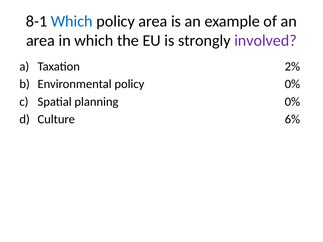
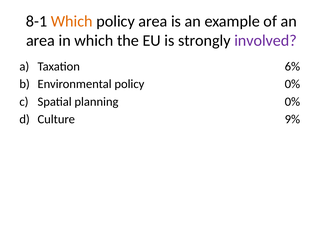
Which at (72, 21) colour: blue -> orange
2%: 2% -> 6%
6%: 6% -> 9%
